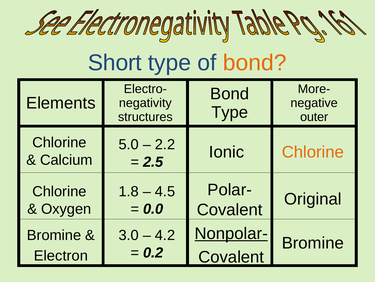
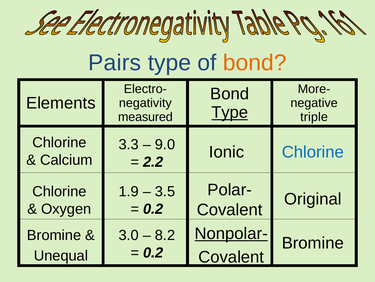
Short: Short -> Pairs
Type at (230, 112) underline: none -> present
structures: structures -> measured
outer: outer -> triple
5.0: 5.0 -> 3.3
2.2: 2.2 -> 9.0
Chlorine at (313, 152) colour: orange -> blue
2.5: 2.5 -> 2.2
1.8: 1.8 -> 1.9
4.5: 4.5 -> 3.5
0.0 at (153, 208): 0.0 -> 0.2
4.2: 4.2 -> 8.2
Electron: Electron -> Unequal
